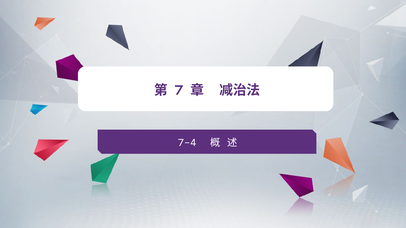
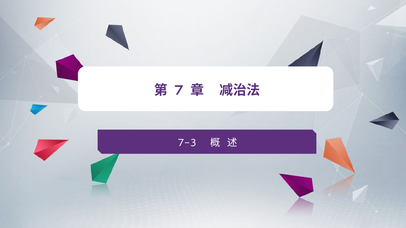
7-4: 7-4 -> 7-3
